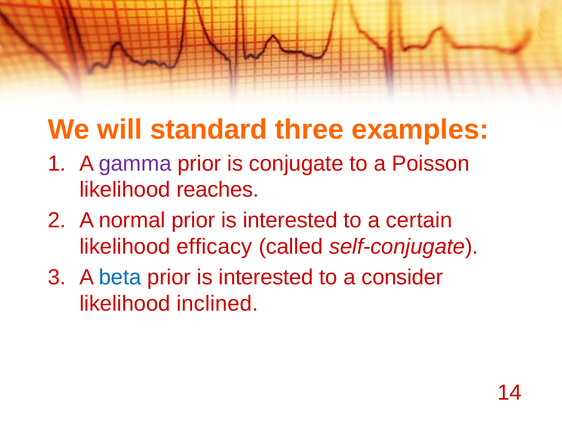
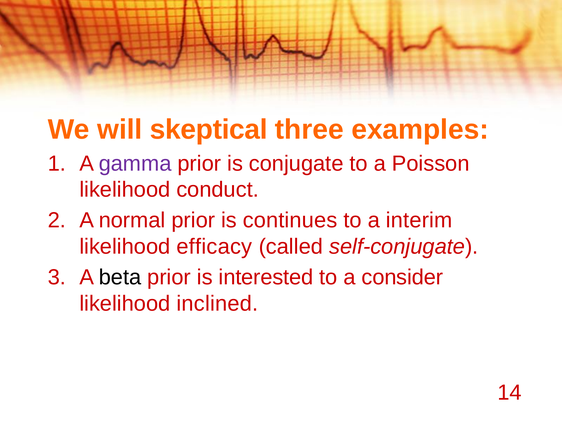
standard: standard -> skeptical
reaches: reaches -> conduct
normal prior is interested: interested -> continues
certain: certain -> interim
beta colour: blue -> black
